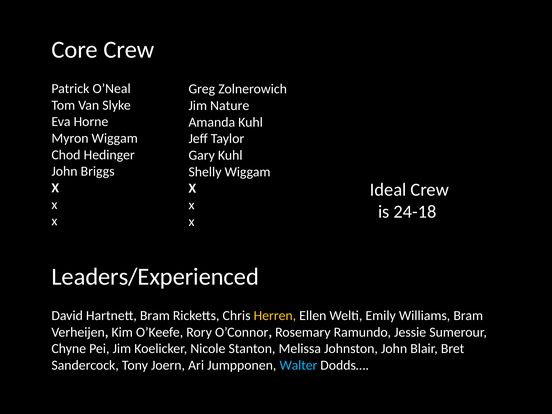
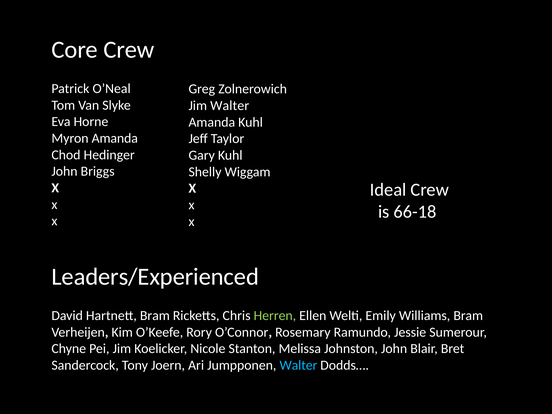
Jim Nature: Nature -> Walter
Myron Wiggam: Wiggam -> Amanda
24-18: 24-18 -> 66-18
Herren colour: yellow -> light green
